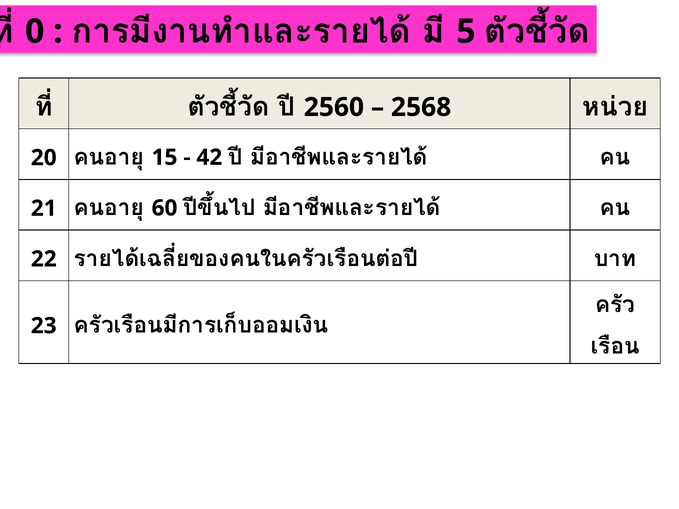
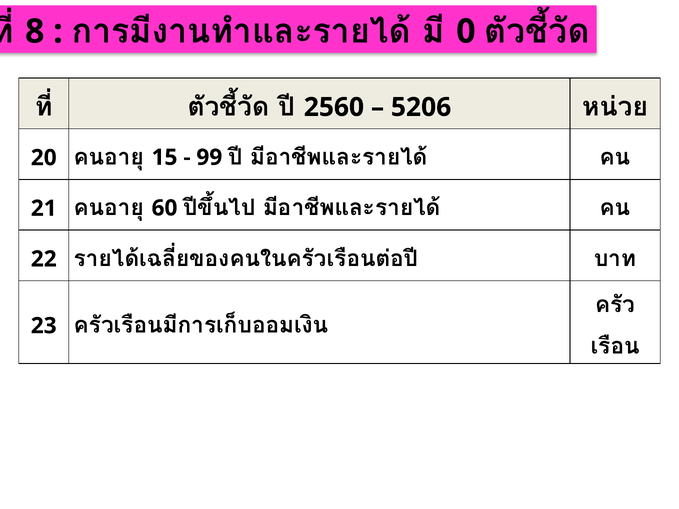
0: 0 -> 8
5: 5 -> 0
2568: 2568 -> 5206
42: 42 -> 99
